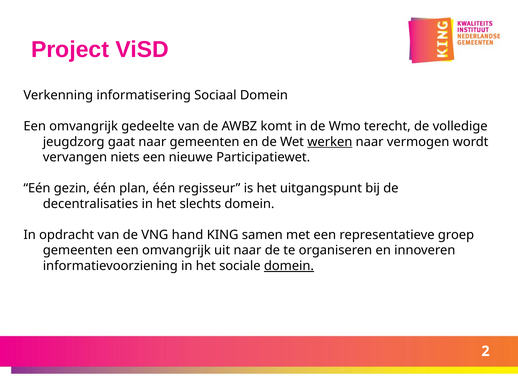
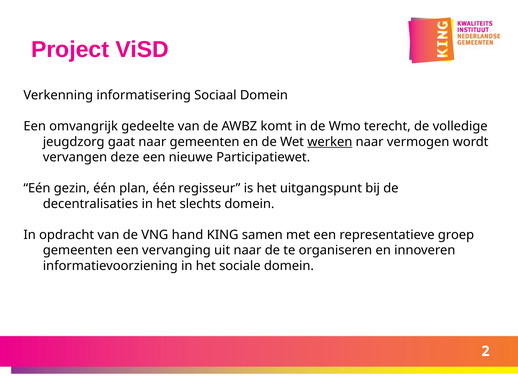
niets: niets -> deze
gemeenten een omvangrijk: omvangrijk -> vervanging
domein at (289, 266) underline: present -> none
